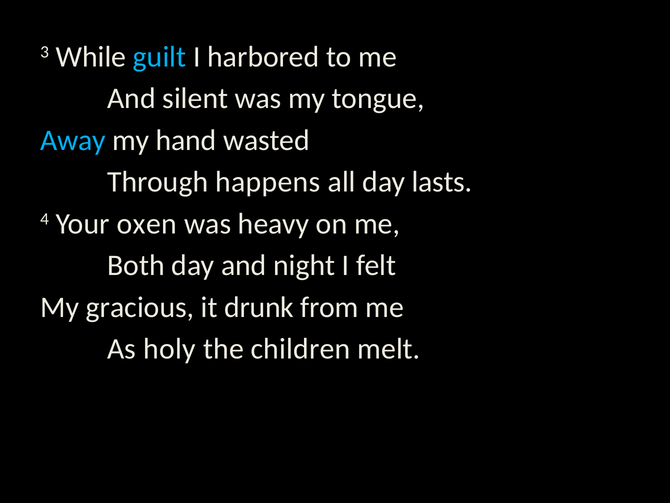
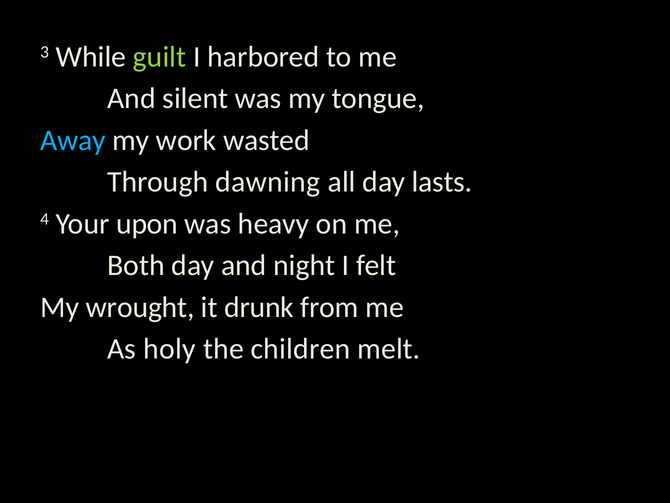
guilt colour: light blue -> light green
hand: hand -> work
happens: happens -> dawning
oxen: oxen -> upon
gracious: gracious -> wrought
